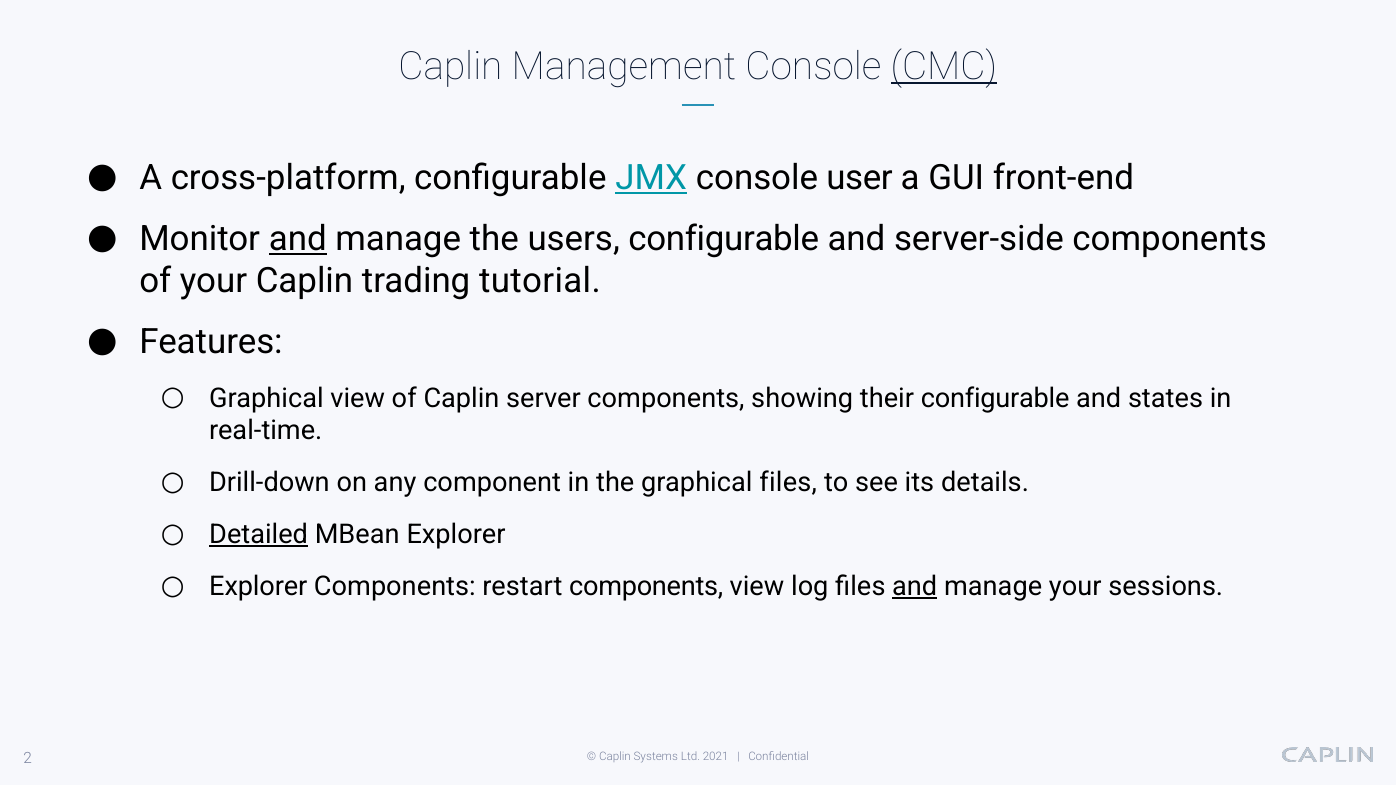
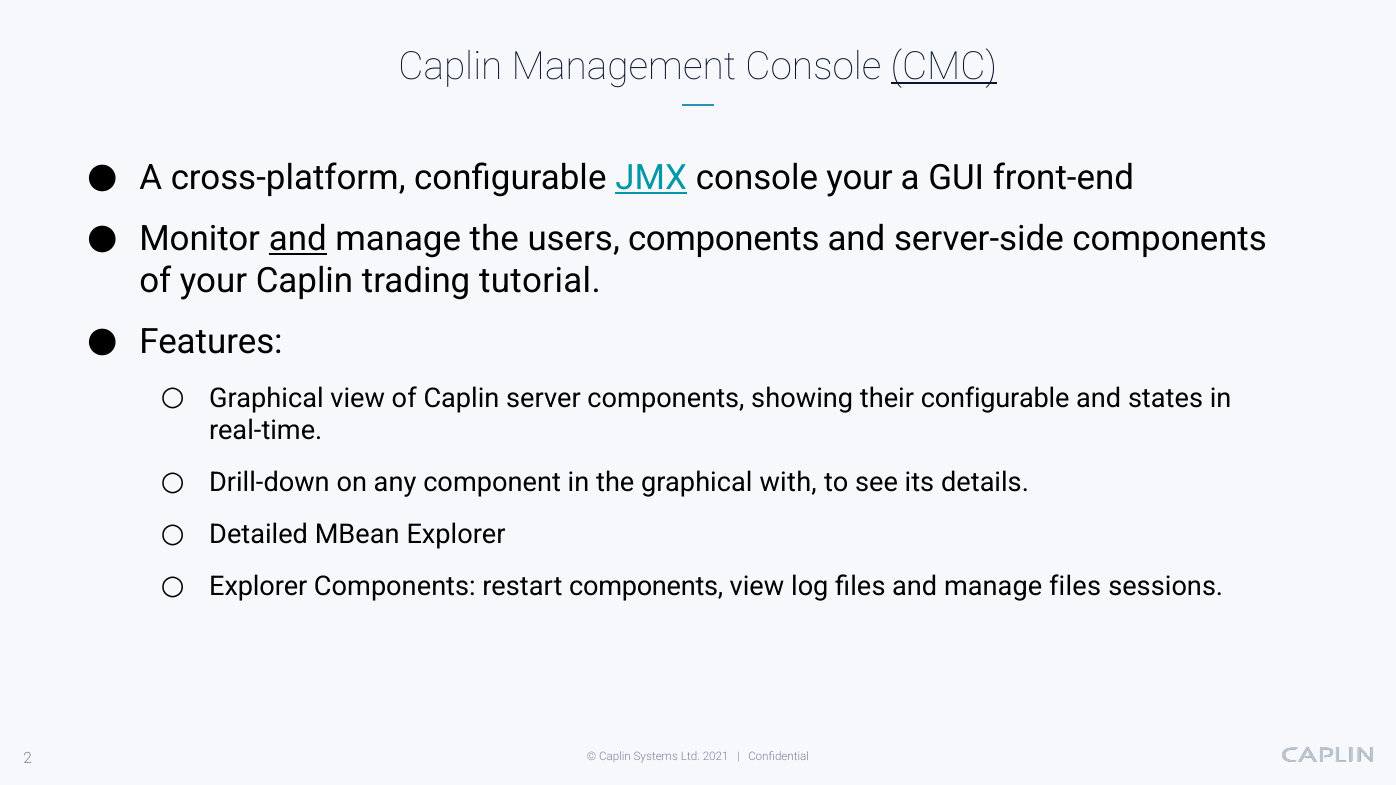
console user: user -> your
users configurable: configurable -> components
graphical files: files -> with
Detailed underline: present -> none
and at (915, 587) underline: present -> none
manage your: your -> files
